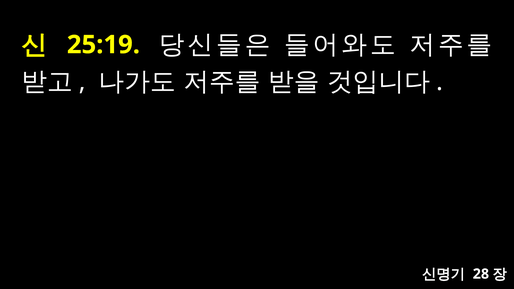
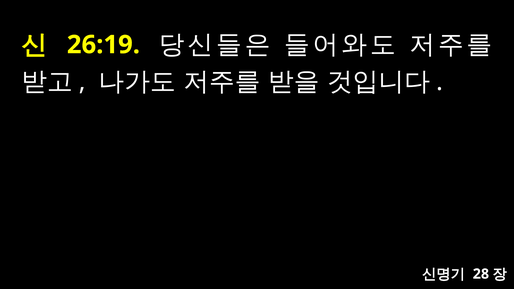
25:19: 25:19 -> 26:19
